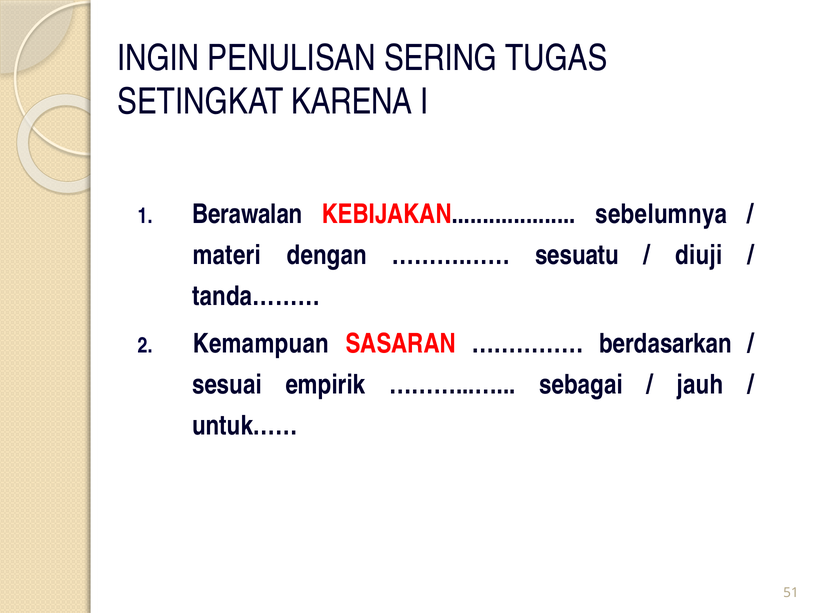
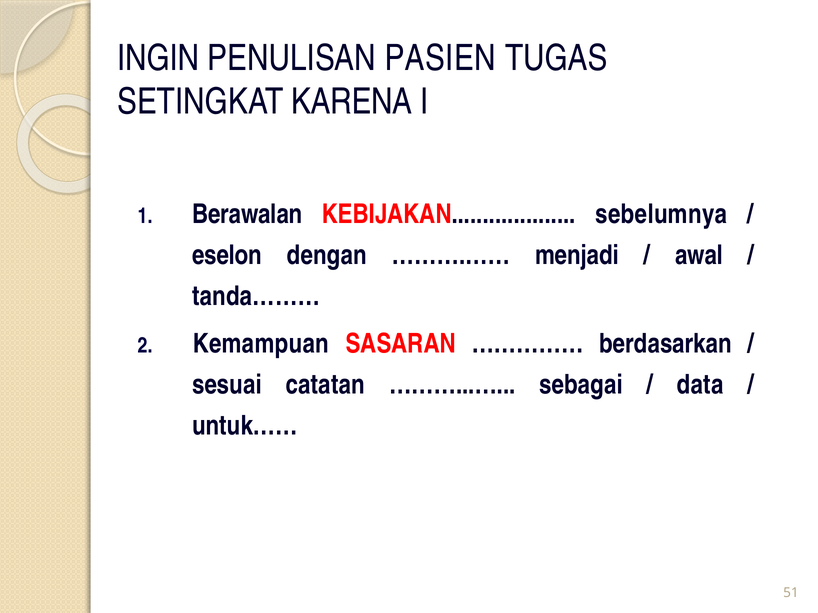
SERING: SERING -> PASIEN
materi: materi -> eselon
sesuatu: sesuatu -> menjadi
diuji: diuji -> awal
empirik: empirik -> catatan
jauh: jauh -> data
